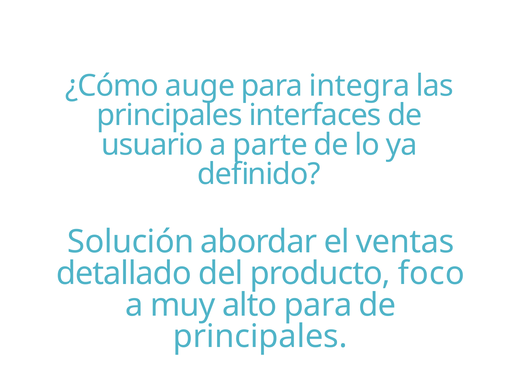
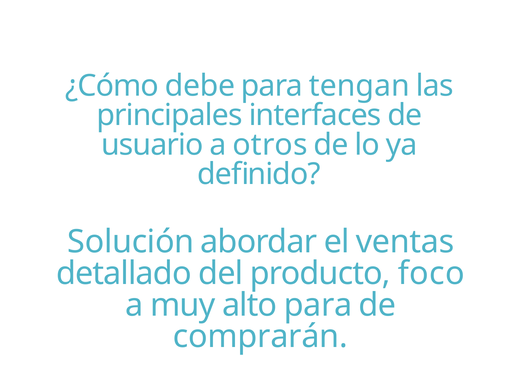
auge: auge -> debe
integra: integra -> tengan
parte: parte -> otros
principales at (260, 336): principales -> comprarán
